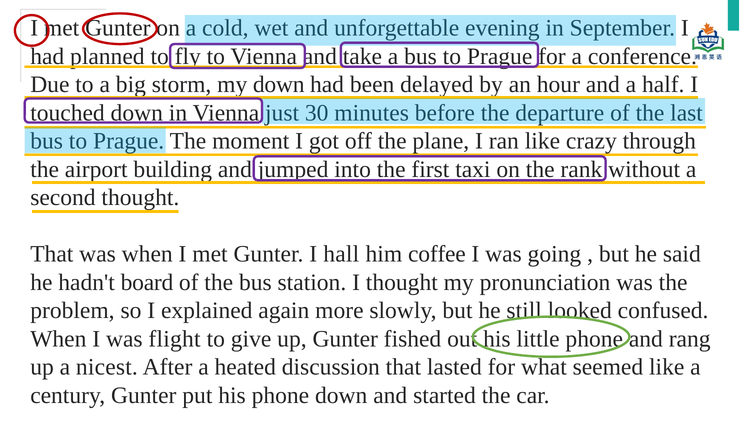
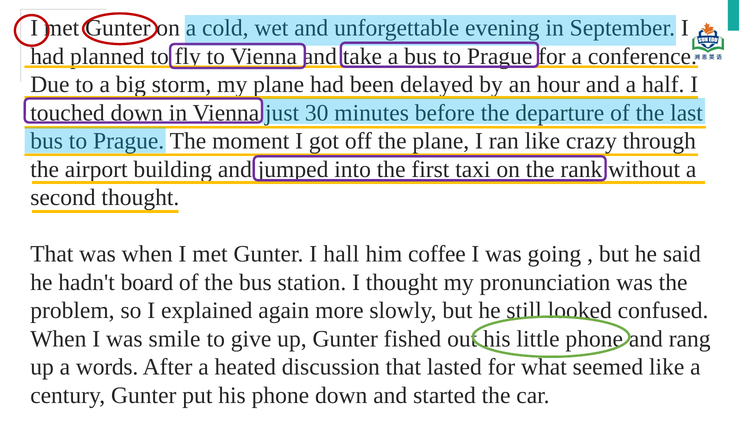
down at (279, 85): down -> plane
flight: flight -> smile
nicest: nicest -> words
